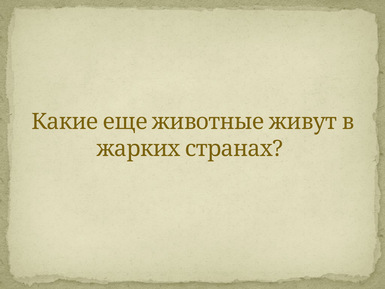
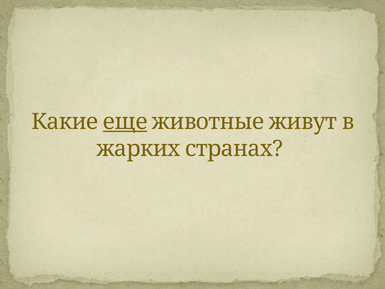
еще underline: none -> present
